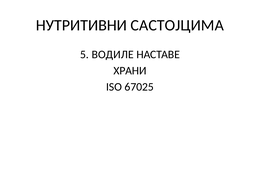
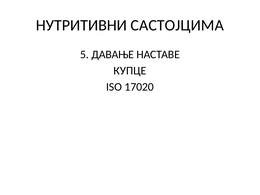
ВОДИЛЕ: ВОДИЛЕ -> ДАВАЊЕ
ХРАНИ: ХРАНИ -> КУПЦЕ
67025: 67025 -> 17020
